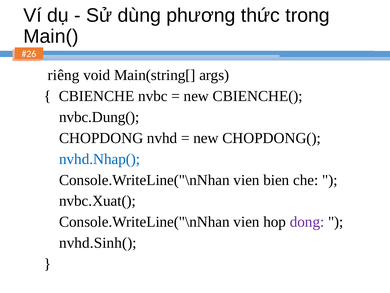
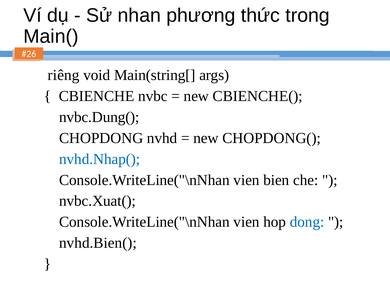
dùng: dùng -> nhan
dong colour: purple -> blue
nvhd.Sinh(: nvhd.Sinh( -> nvhd.Bien(
